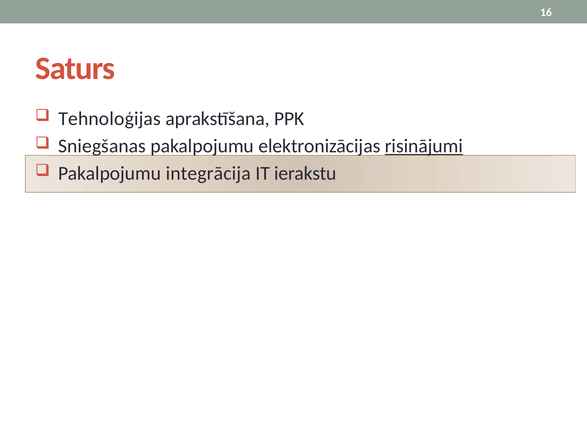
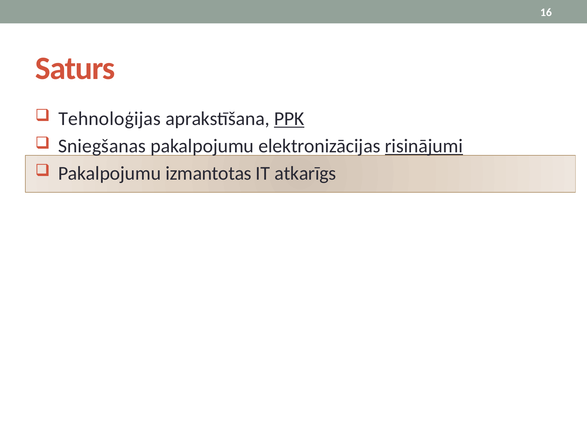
PPK underline: none -> present
integrācija: integrācija -> izmantotas
ierakstu: ierakstu -> atkarīgs
